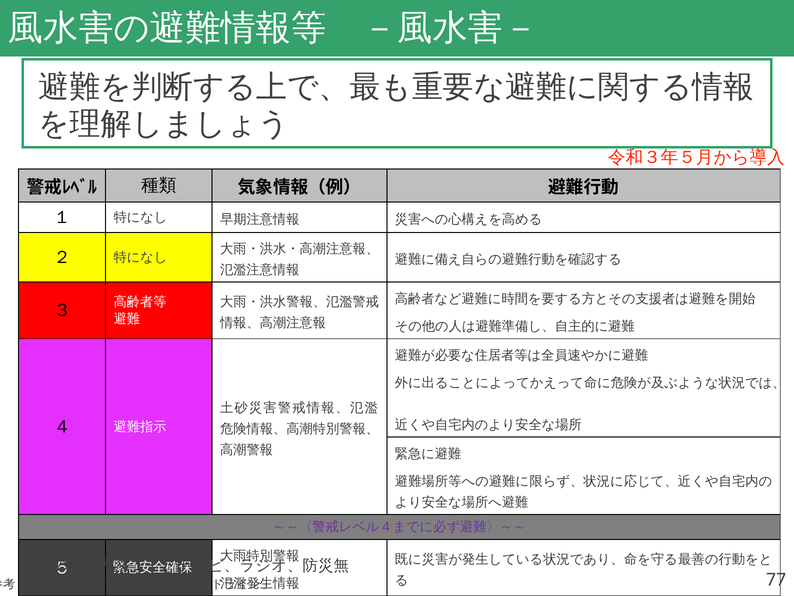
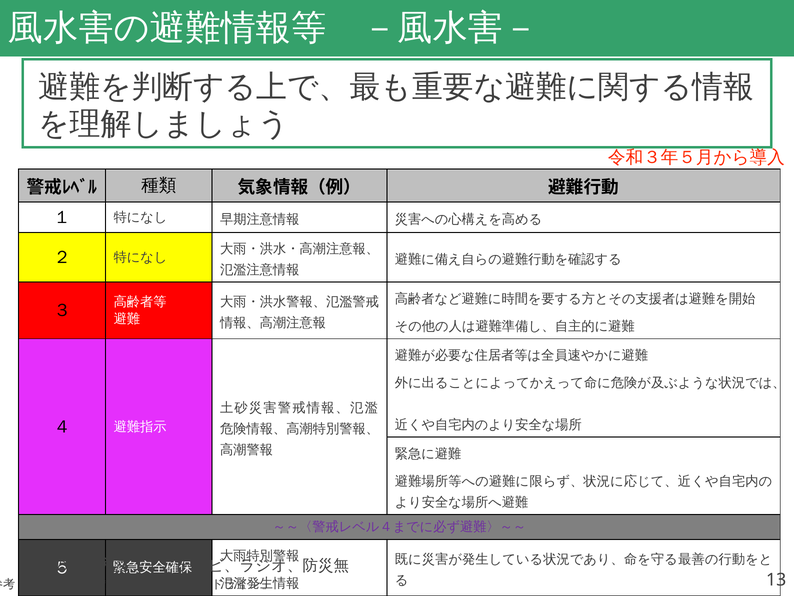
77: 77 -> 13
